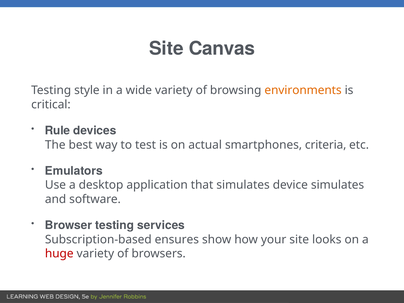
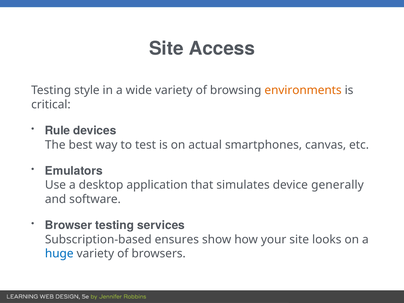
Canvas: Canvas -> Access
criteria: criteria -> canvas
device simulates: simulates -> generally
huge colour: red -> blue
